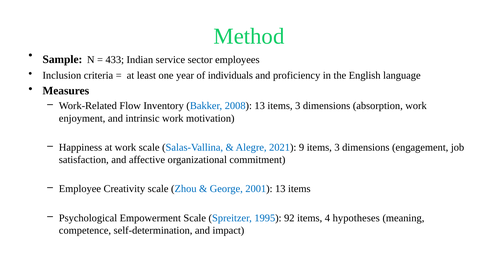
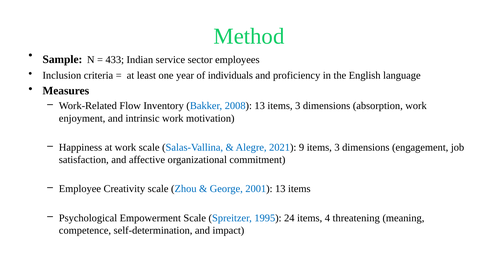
92: 92 -> 24
hypotheses: hypotheses -> threatening
